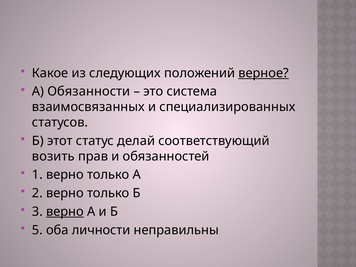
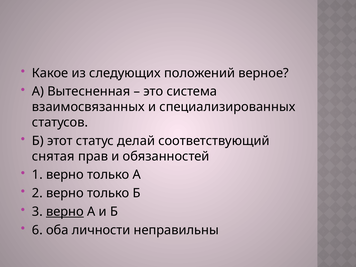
верное underline: present -> none
Обязанности: Обязанности -> Вытесненная
возить: возить -> снятая
5: 5 -> 6
